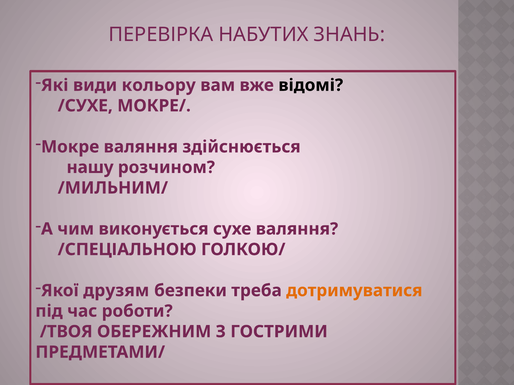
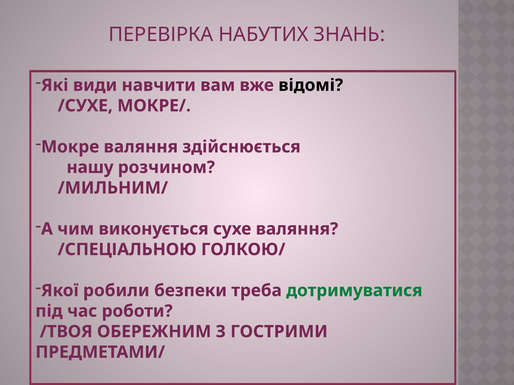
кольору: кольору -> навчити
друзям: друзям -> робили
дотримуватися colour: orange -> green
